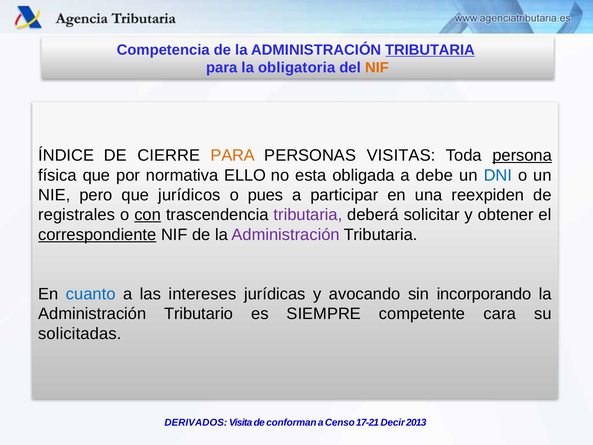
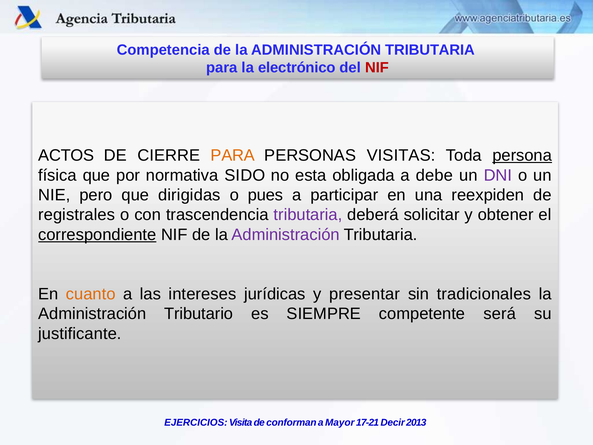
TRIBUTARIA at (430, 50) underline: present -> none
obligatoria: obligatoria -> electrónico
NIF at (377, 68) colour: orange -> red
ÍNDICE: ÍNDICE -> ACTOS
ELLO: ELLO -> SIDO
DNI colour: blue -> purple
jurídicos: jurídicos -> dirigidas
con underline: present -> none
cuanto colour: blue -> orange
avocando: avocando -> presentar
incorporando: incorporando -> tradicionales
cara: cara -> será
solicitadas: solicitadas -> justificante
DERIVADOS: DERIVADOS -> EJERCICIOS
Censo: Censo -> Mayor
